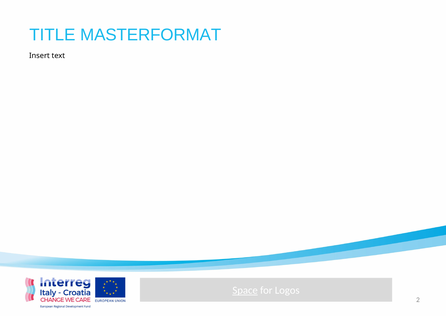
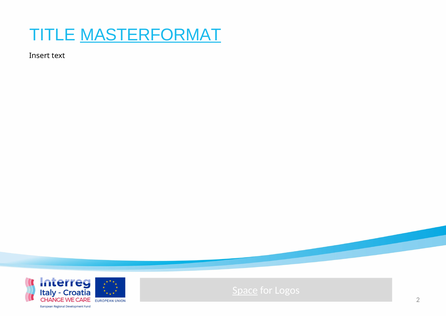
MASTERFORMAT underline: none -> present
